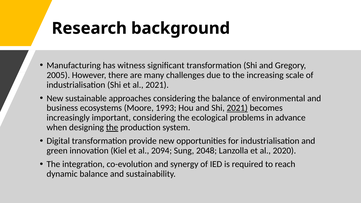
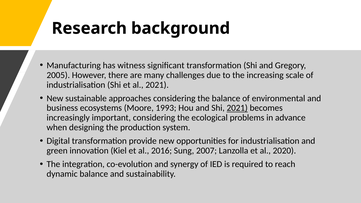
the at (112, 128) underline: present -> none
2094: 2094 -> 2016
2048: 2048 -> 2007
